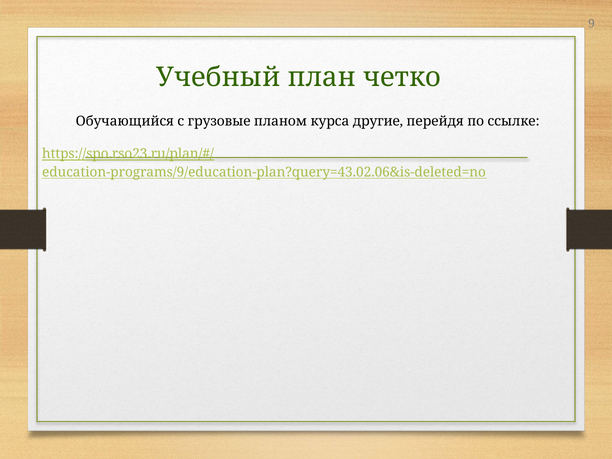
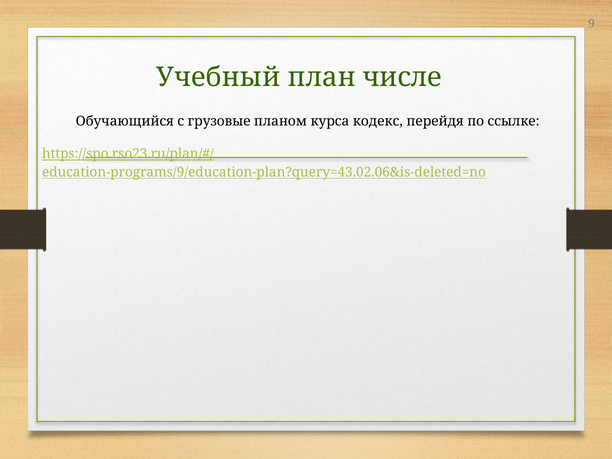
четко: четко -> числе
другие: другие -> кодекс
